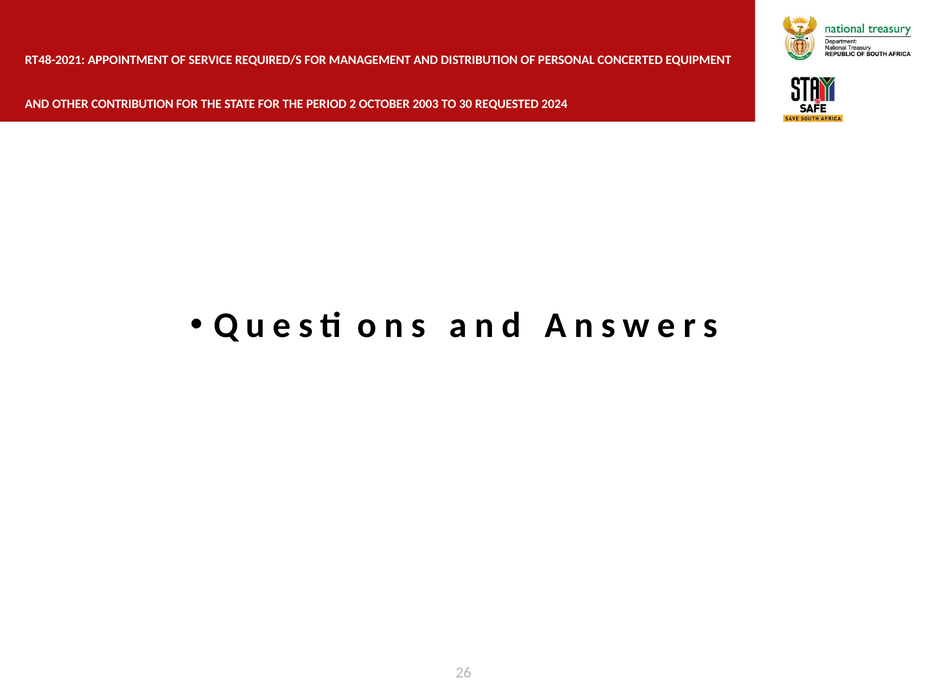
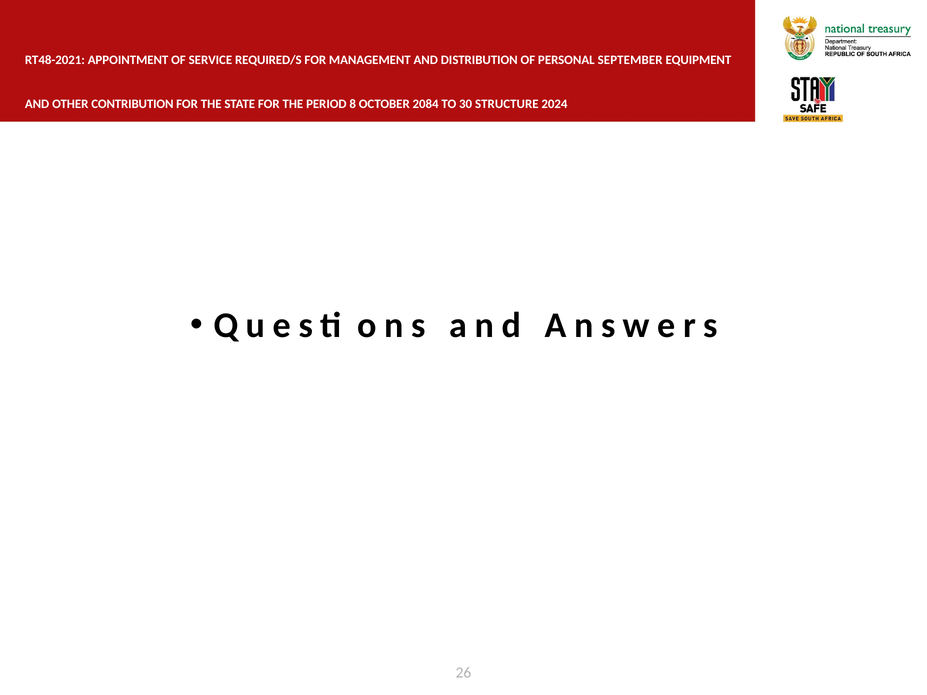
CONCERTED: CONCERTED -> SEPTEMBER
2: 2 -> 8
2003: 2003 -> 2084
REQUESTED: REQUESTED -> STRUCTURE
